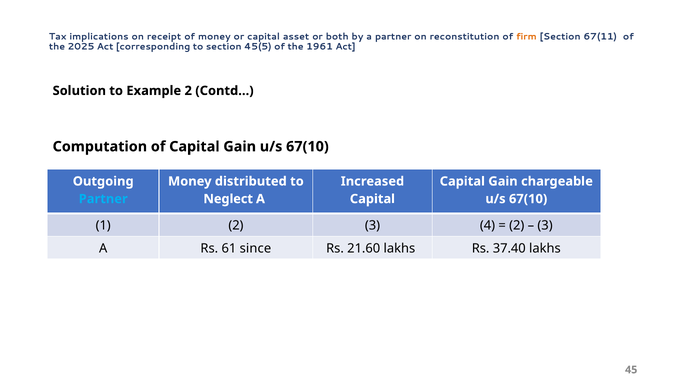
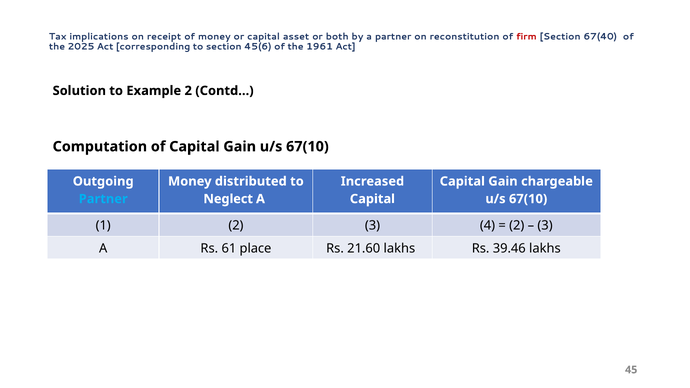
firm colour: orange -> red
67(11: 67(11 -> 67(40
45(5: 45(5 -> 45(6
since: since -> place
37.40: 37.40 -> 39.46
